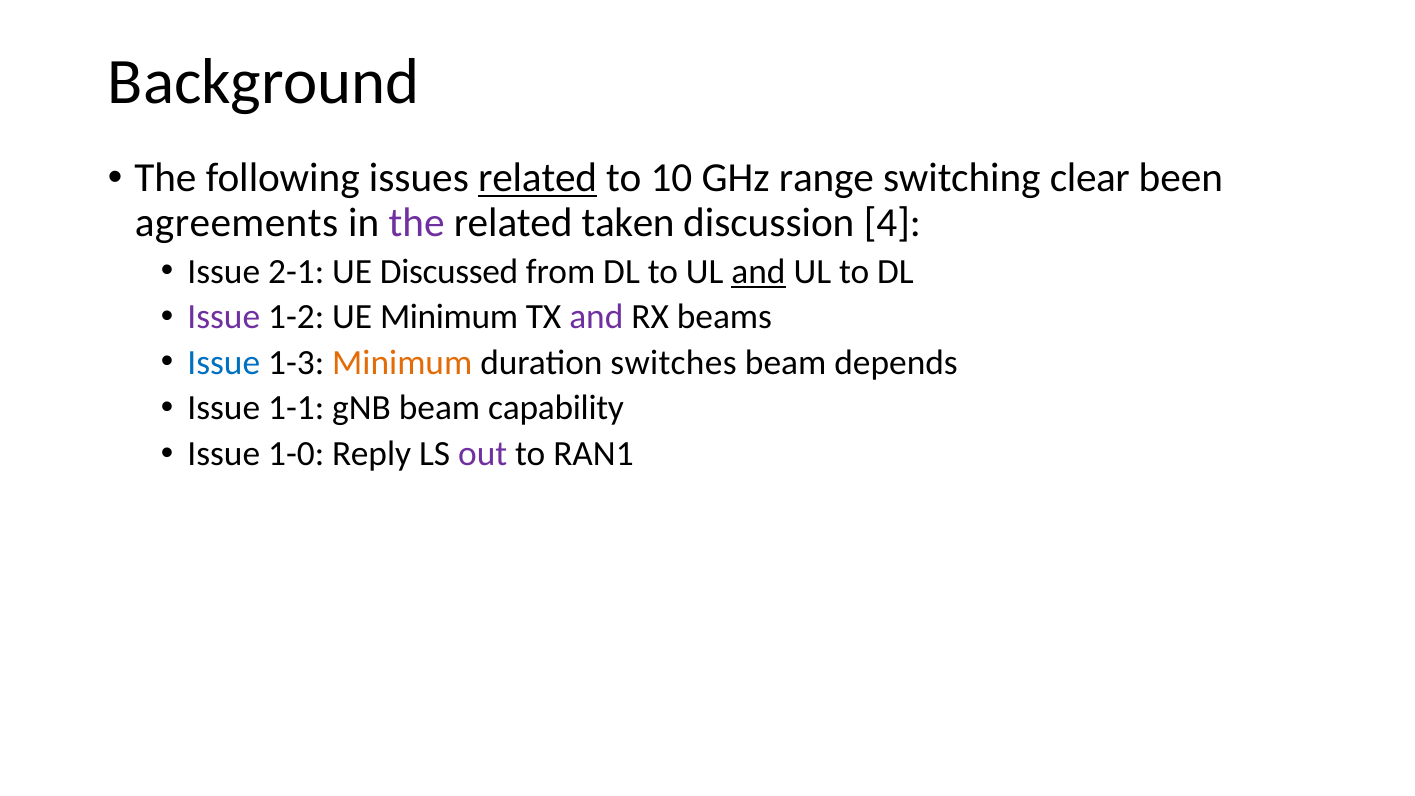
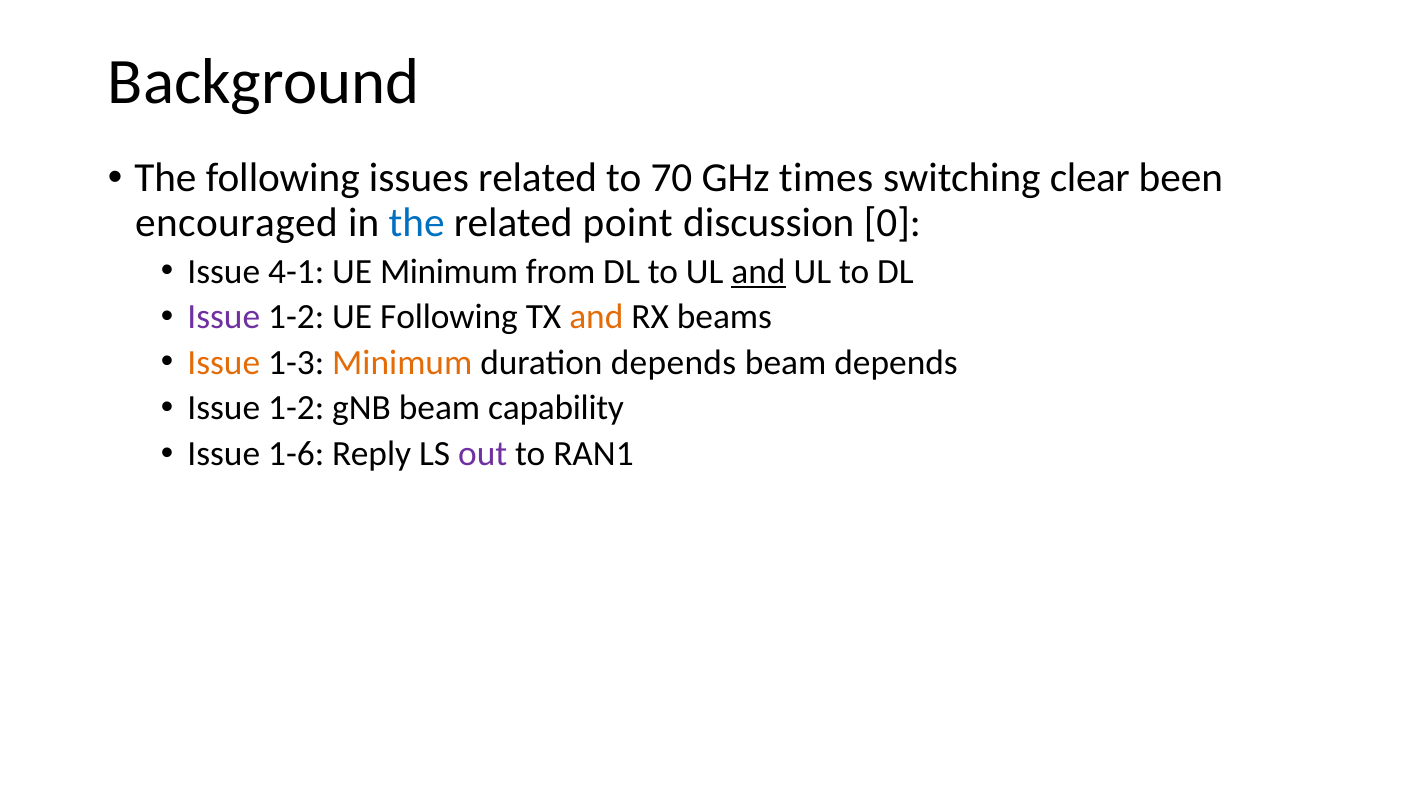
related at (538, 178) underline: present -> none
10: 10 -> 70
range: range -> times
agreements: agreements -> encouraged
the at (417, 223) colour: purple -> blue
taken: taken -> point
4: 4 -> 0
2-1: 2-1 -> 4-1
UE Discussed: Discussed -> Minimum
UE Minimum: Minimum -> Following
and at (596, 317) colour: purple -> orange
Issue at (224, 363) colour: blue -> orange
duration switches: switches -> depends
1-1 at (296, 408): 1-1 -> 1-2
1-0: 1-0 -> 1-6
